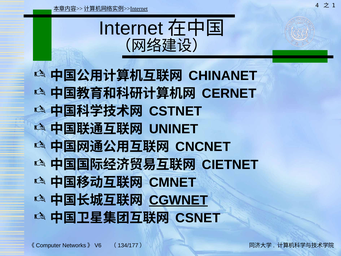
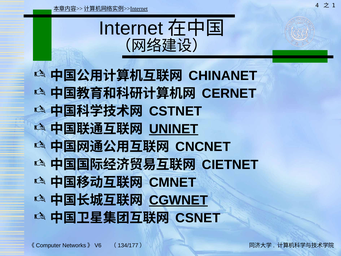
UNINET underline: none -> present
